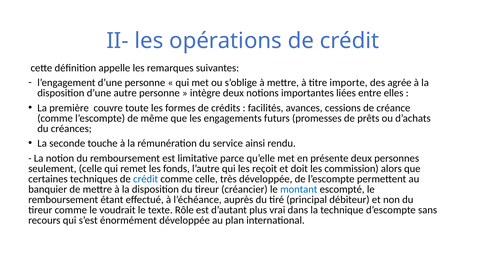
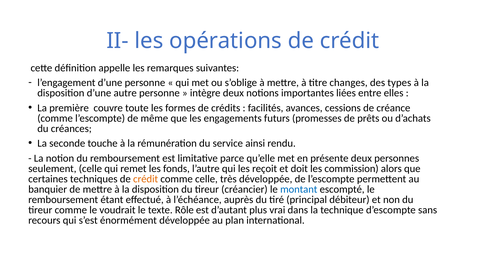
importe: importe -> changes
agrée: agrée -> types
crédit at (146, 179) colour: blue -> orange
